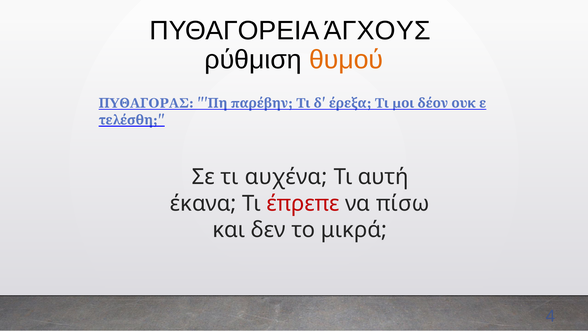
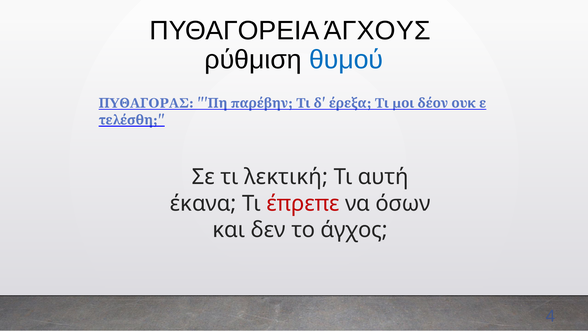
θυμού colour: orange -> blue
αυχένα: αυχένα -> λεκτική
πίσω: πίσω -> όσων
μικρά: μικρά -> άγχος
